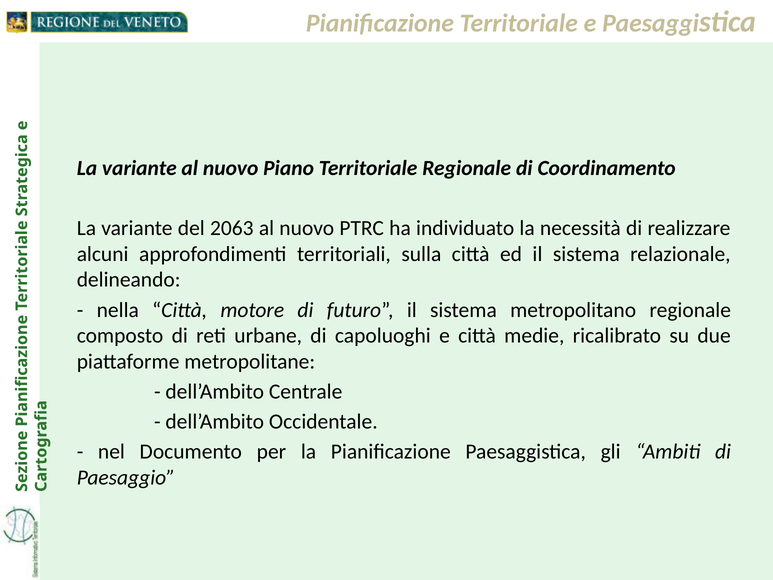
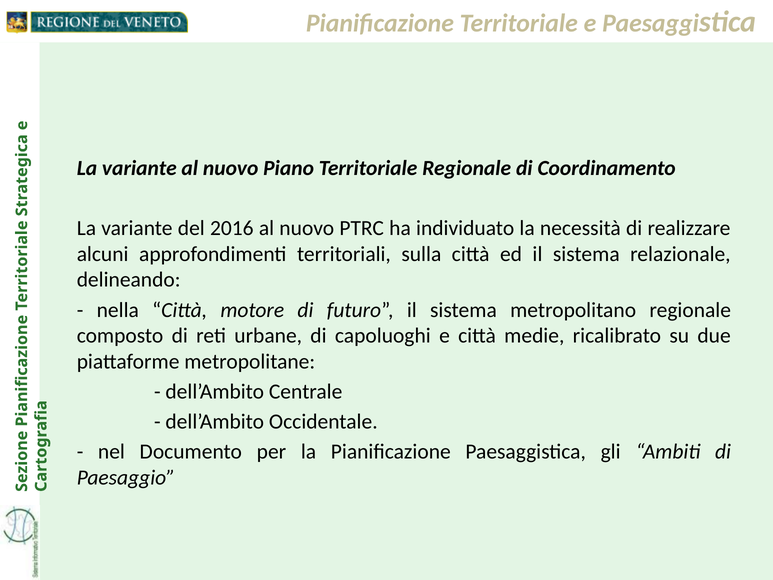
2063: 2063 -> 2016
